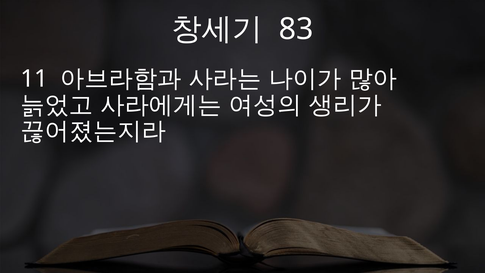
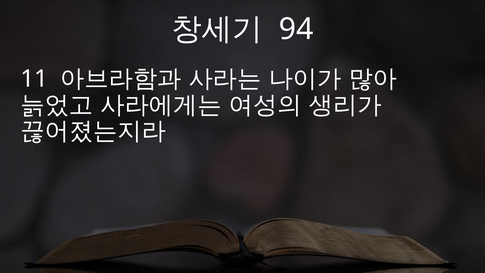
83: 83 -> 94
